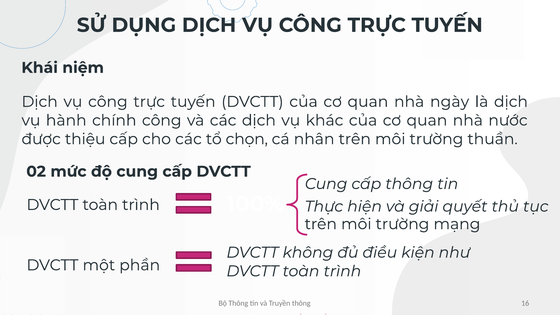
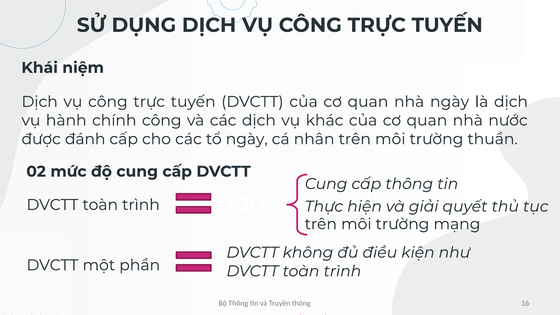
thiệu: thiệu -> đánh
tổ chọn: chọn -> ngày
